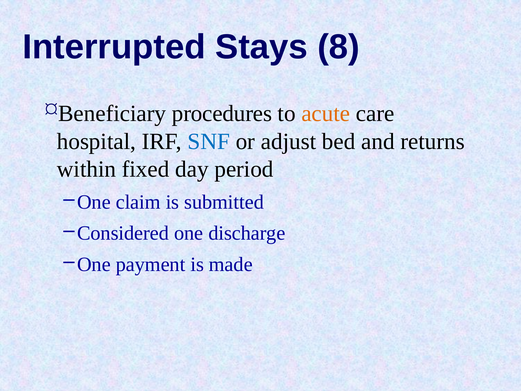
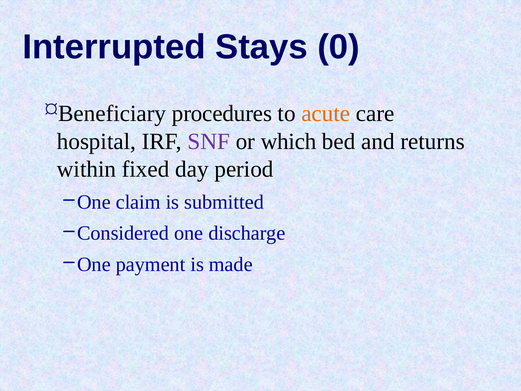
8: 8 -> 0
SNF colour: blue -> purple
adjust: adjust -> which
